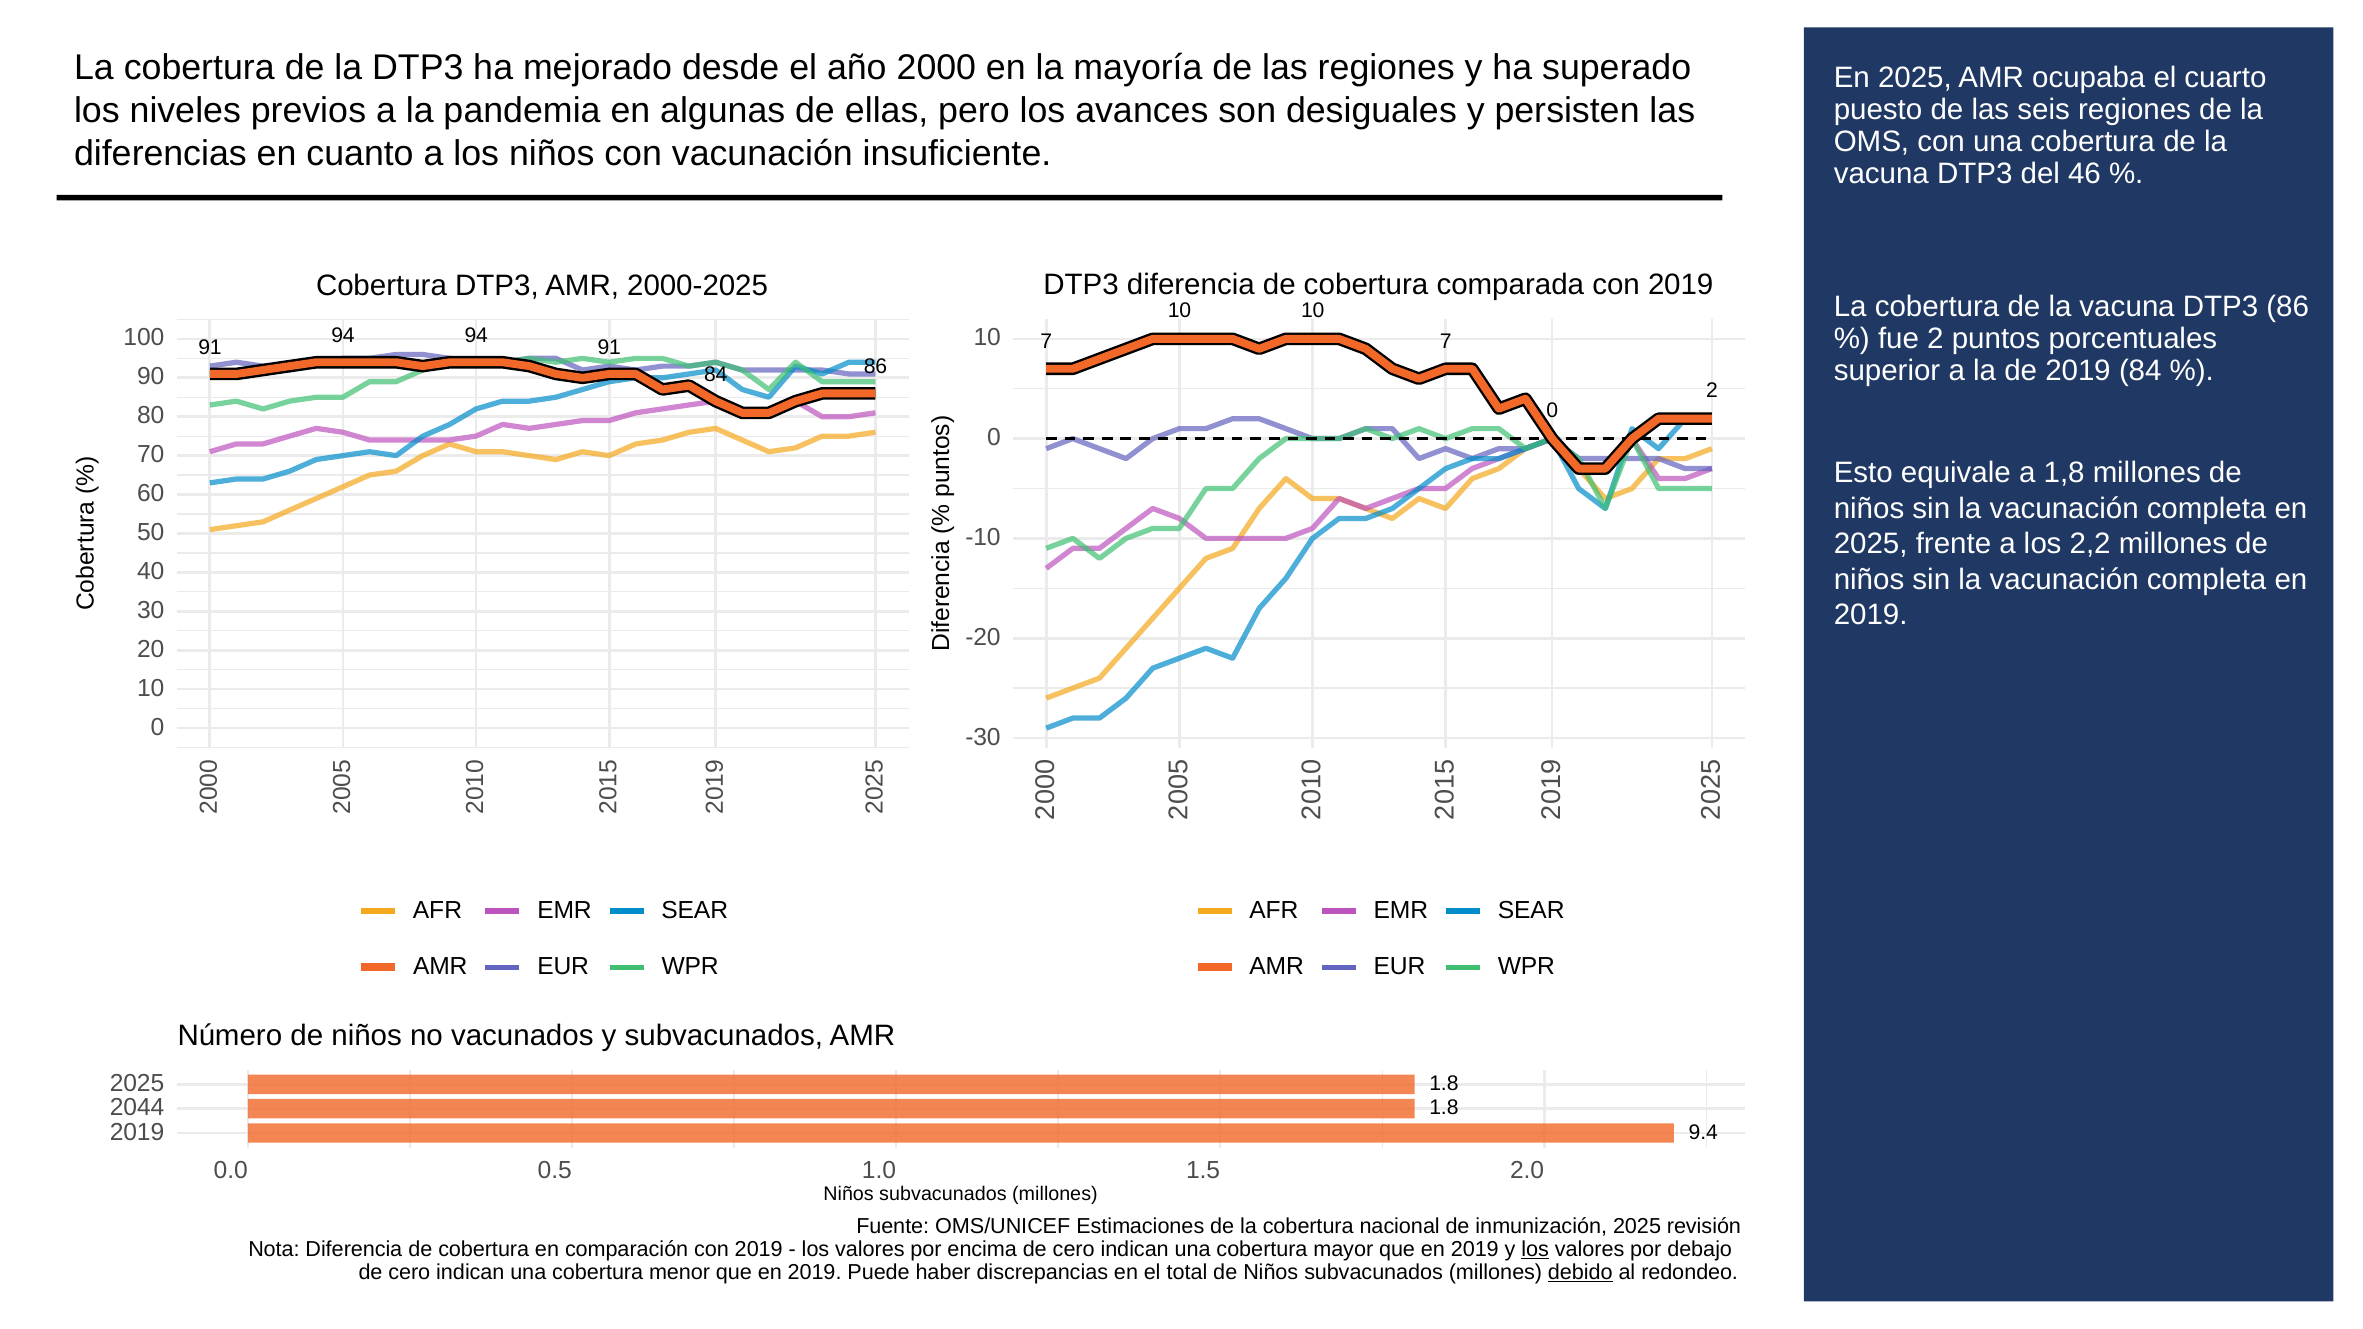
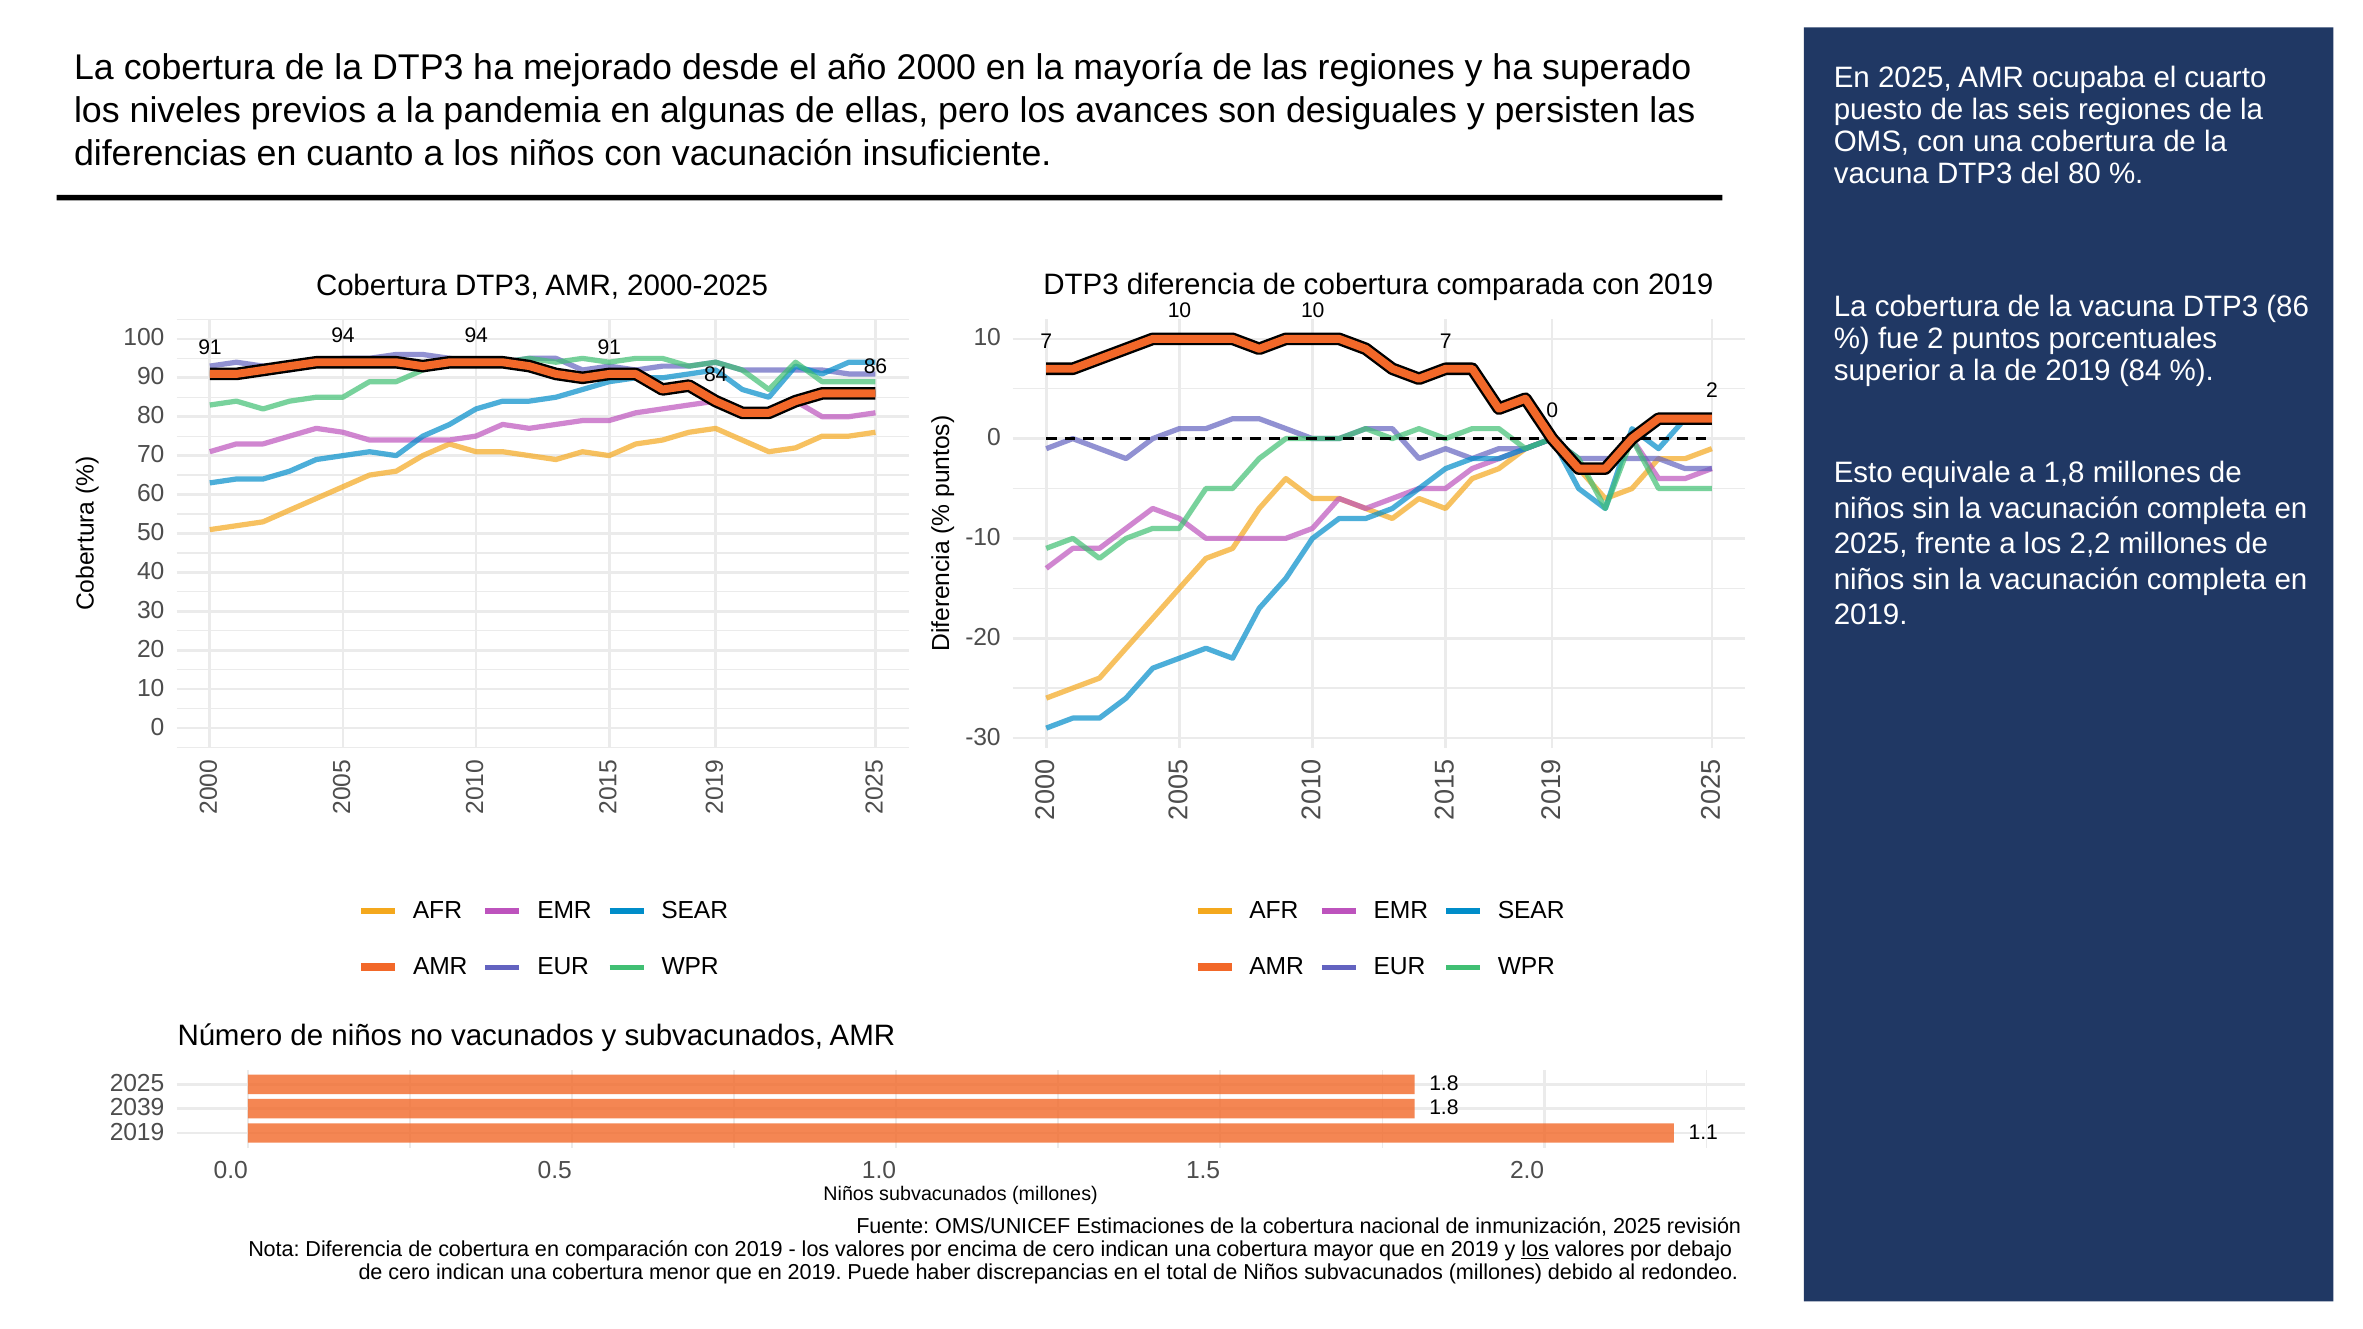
del 46: 46 -> 80
2044: 2044 -> 2039
9.4: 9.4 -> 1.1
debido underline: present -> none
